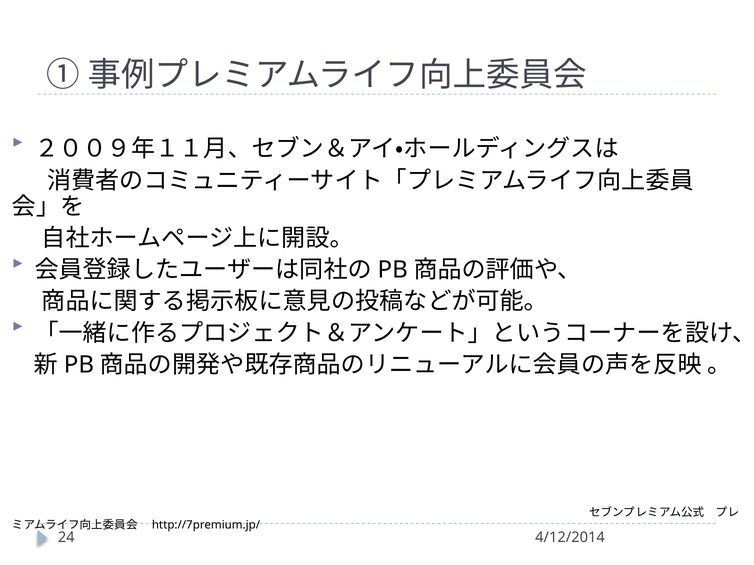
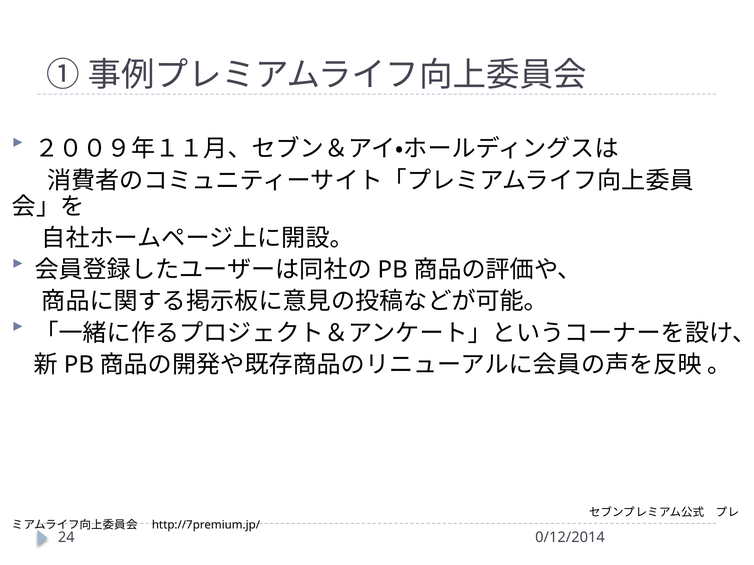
4/12/2014: 4/12/2014 -> 0/12/2014
